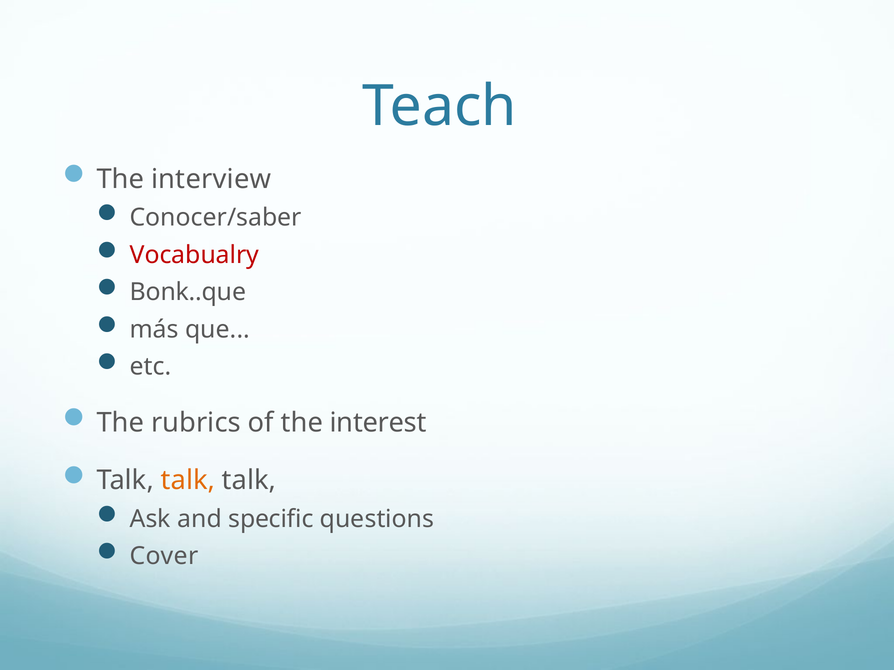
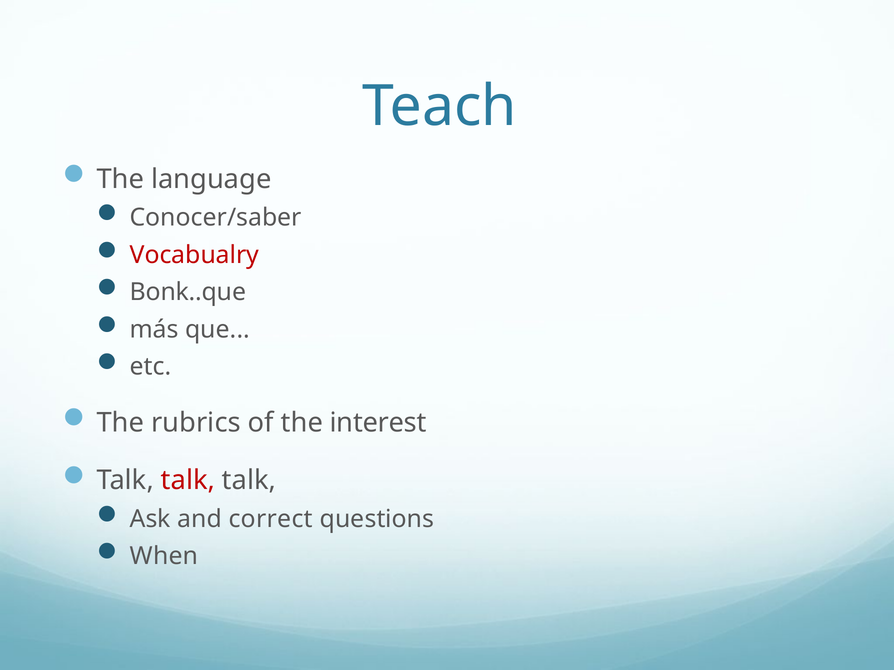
interview: interview -> language
talk at (188, 481) colour: orange -> red
specific: specific -> correct
Cover: Cover -> When
